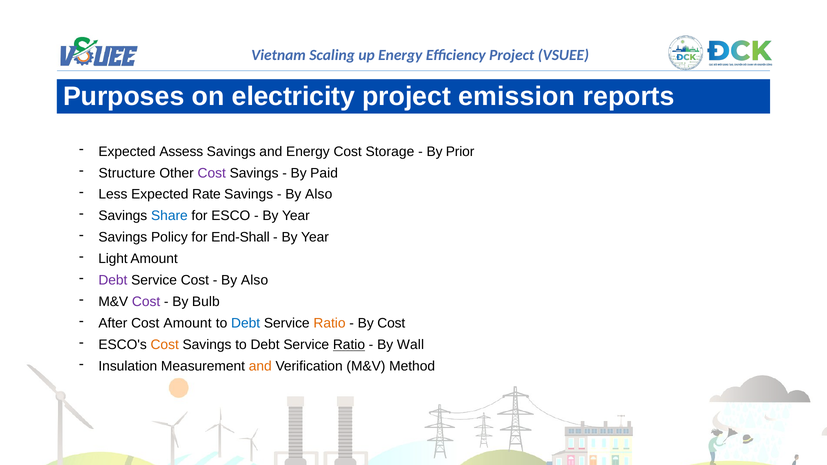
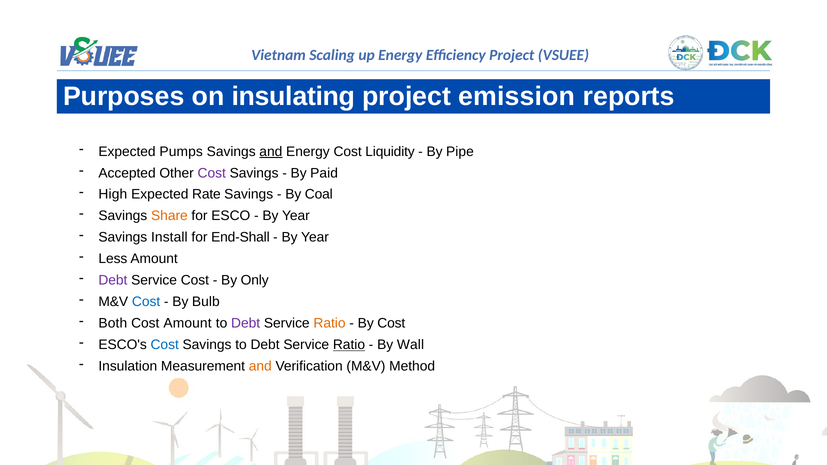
electricity: electricity -> insulating
Assess: Assess -> Pumps
and at (271, 152) underline: none -> present
Storage: Storage -> Liquidity
Prior: Prior -> Pipe
Structure: Structure -> Accepted
Less: Less -> High
Also at (319, 195): Also -> Coal
Share colour: blue -> orange
Policy: Policy -> Install
Light: Light -> Less
Also at (255, 280): Also -> Only
Cost at (146, 302) colour: purple -> blue
After: After -> Both
Debt at (246, 323) colour: blue -> purple
Cost at (165, 345) colour: orange -> blue
